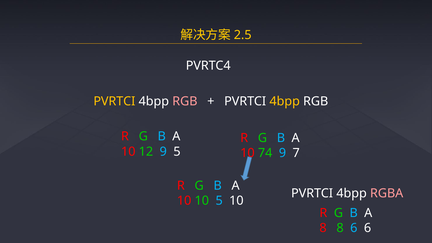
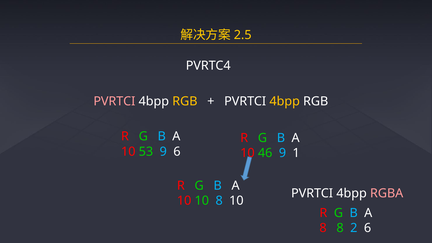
PVRTCI at (114, 101) colour: yellow -> pink
RGB at (185, 101) colour: pink -> yellow
12: 12 -> 53
9 5: 5 -> 6
74: 74 -> 46
7: 7 -> 1
10 5: 5 -> 8
8 6: 6 -> 2
